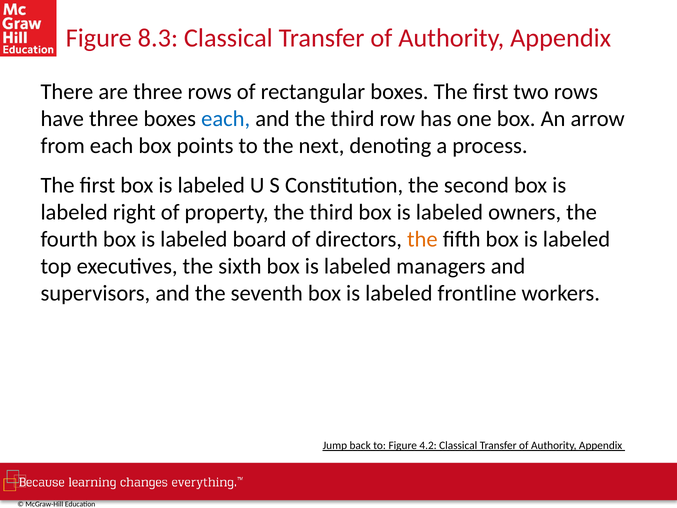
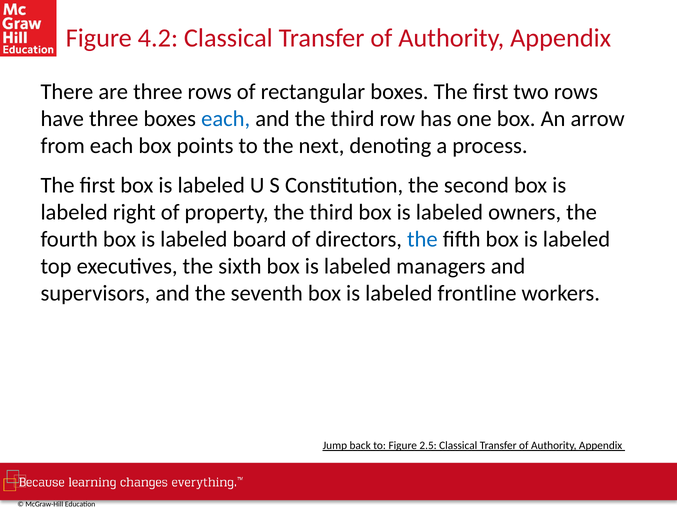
8.3: 8.3 -> 4.2
the at (422, 239) colour: orange -> blue
4.2: 4.2 -> 2.5
